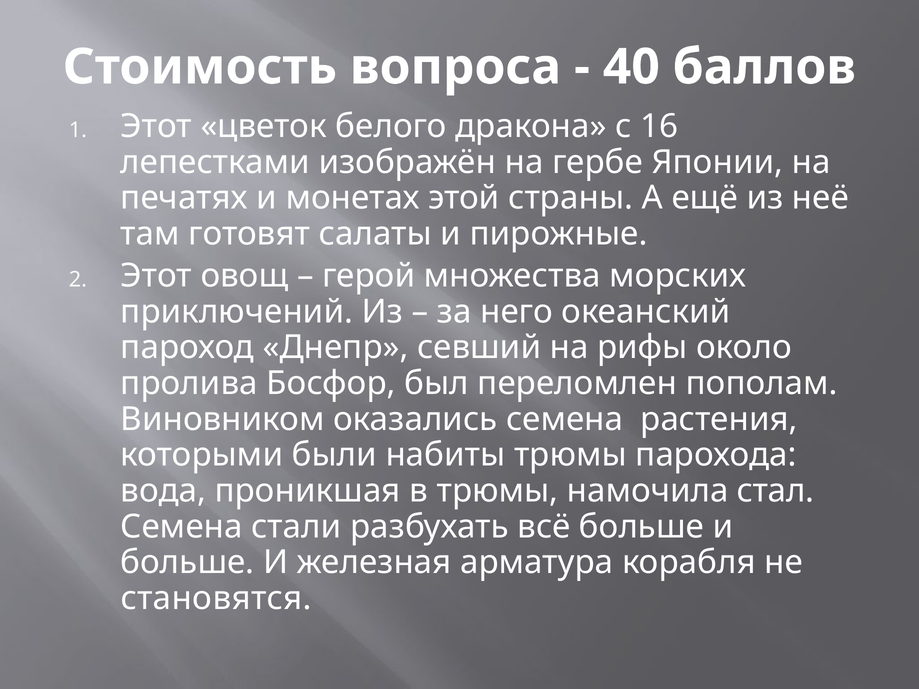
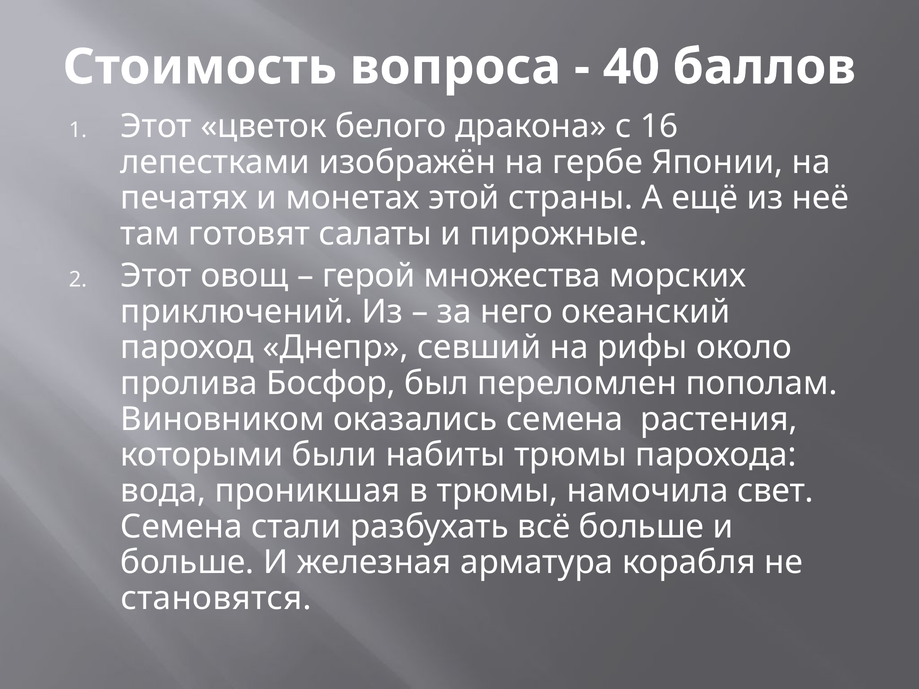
стал: стал -> свет
